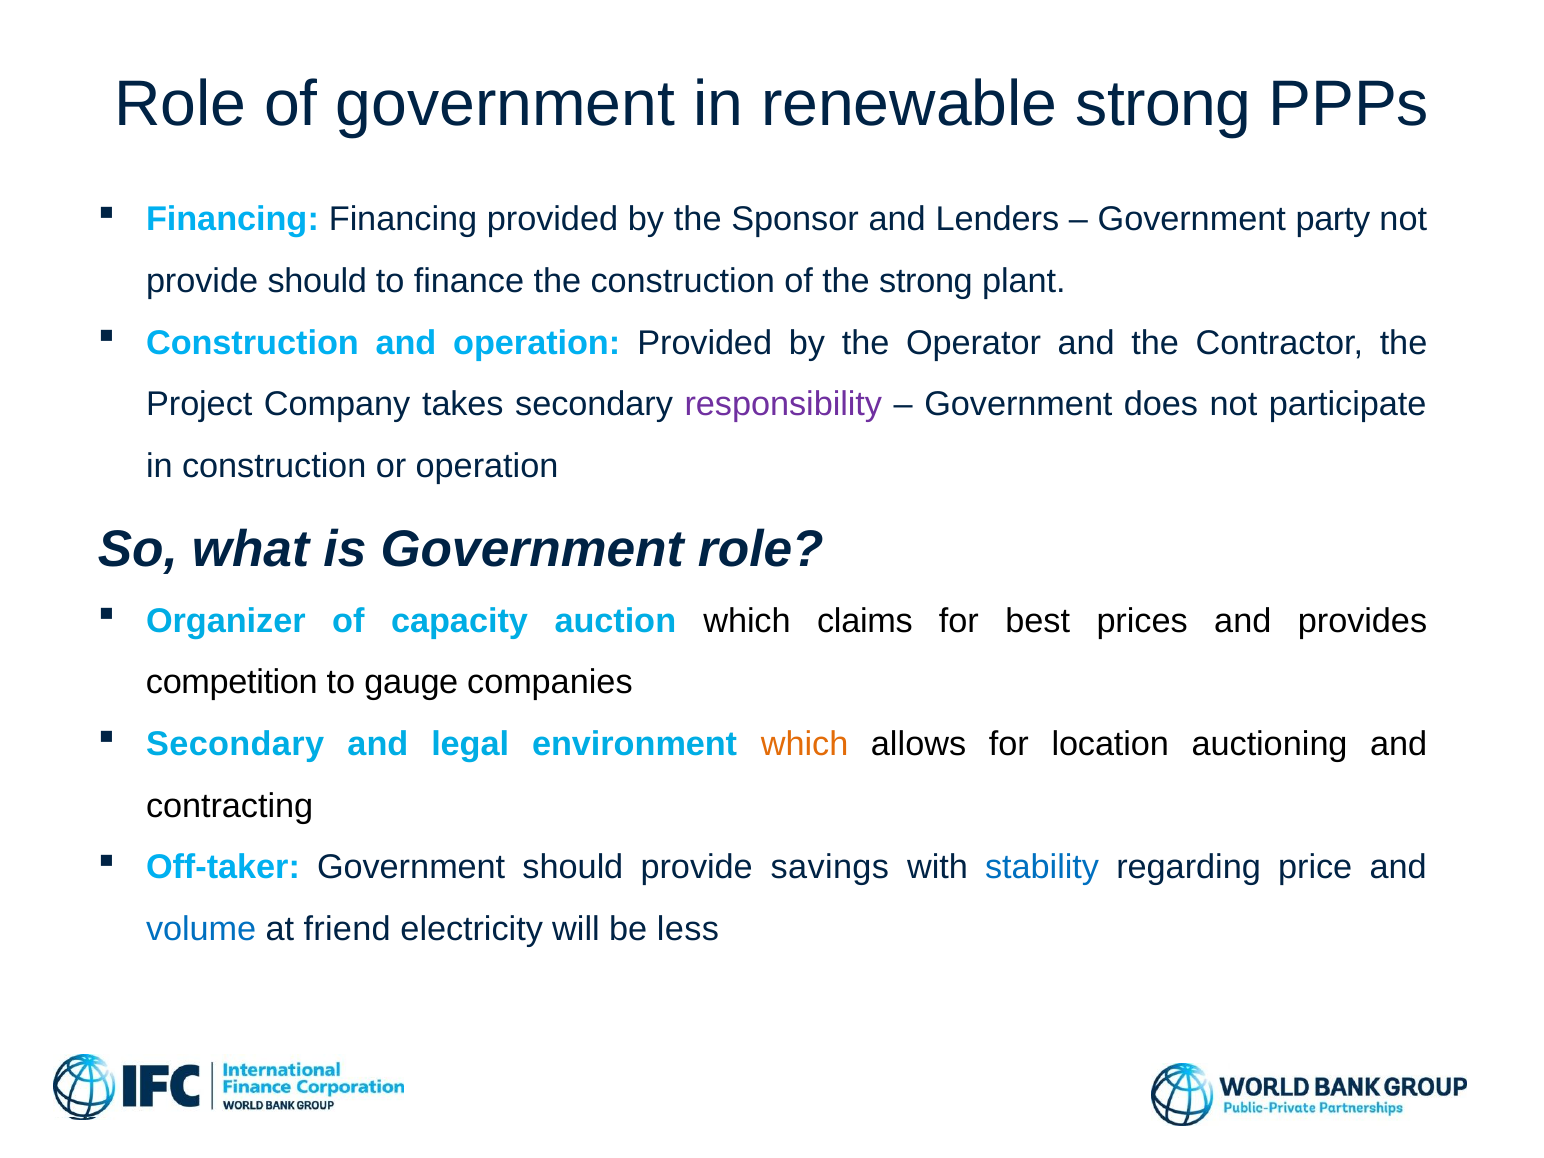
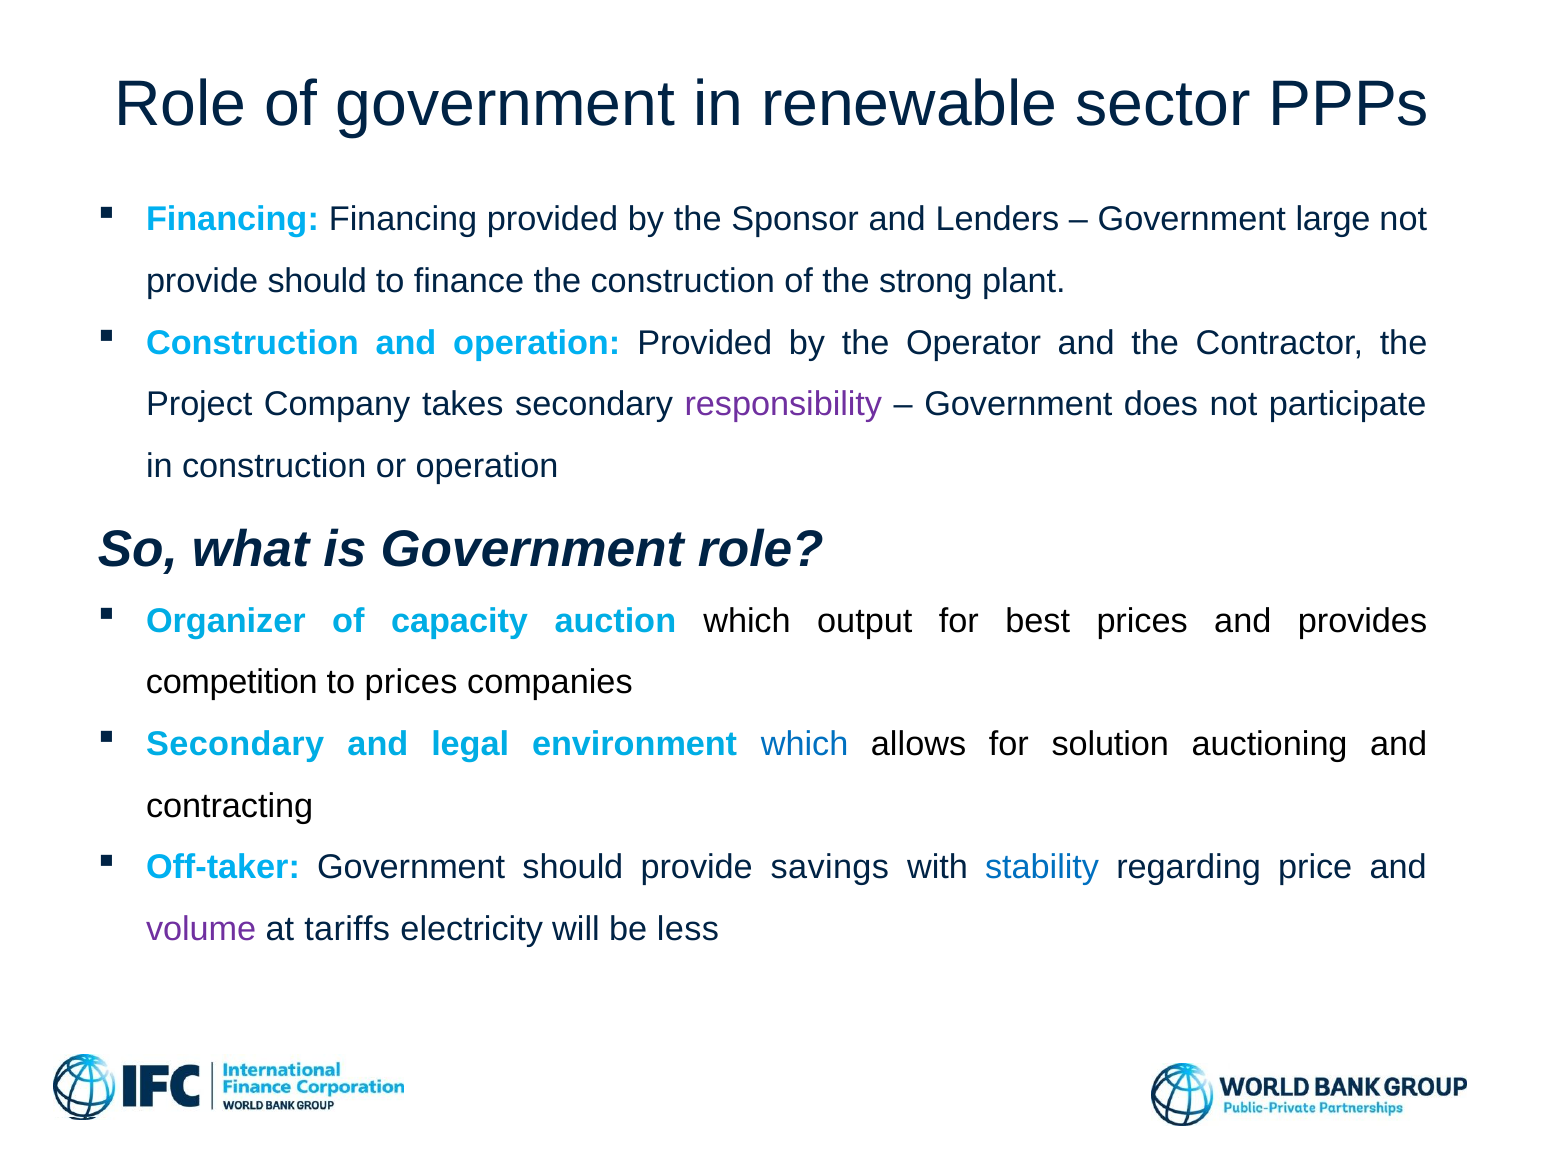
renewable strong: strong -> sector
party: party -> large
claims: claims -> output
to gauge: gauge -> prices
which at (805, 744) colour: orange -> blue
location: location -> solution
volume colour: blue -> purple
friend: friend -> tariffs
